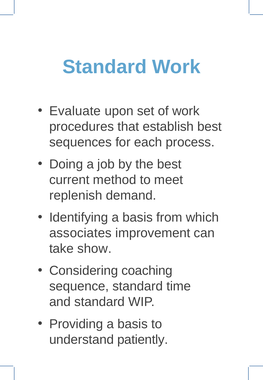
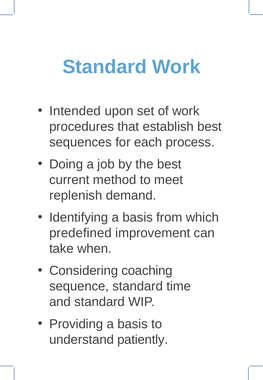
Evaluate: Evaluate -> Intended
associates: associates -> predefined
show: show -> when
